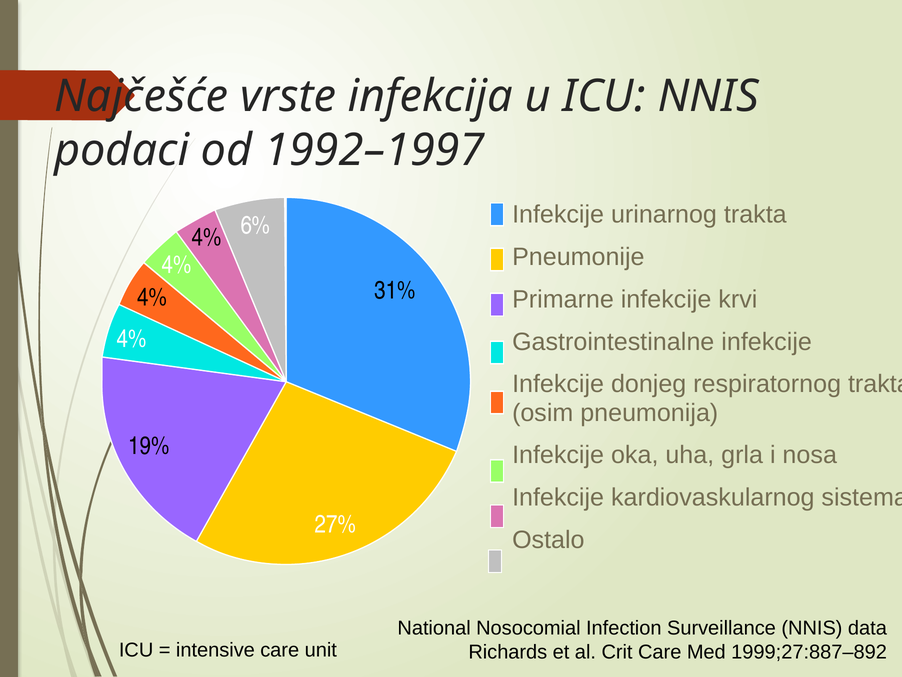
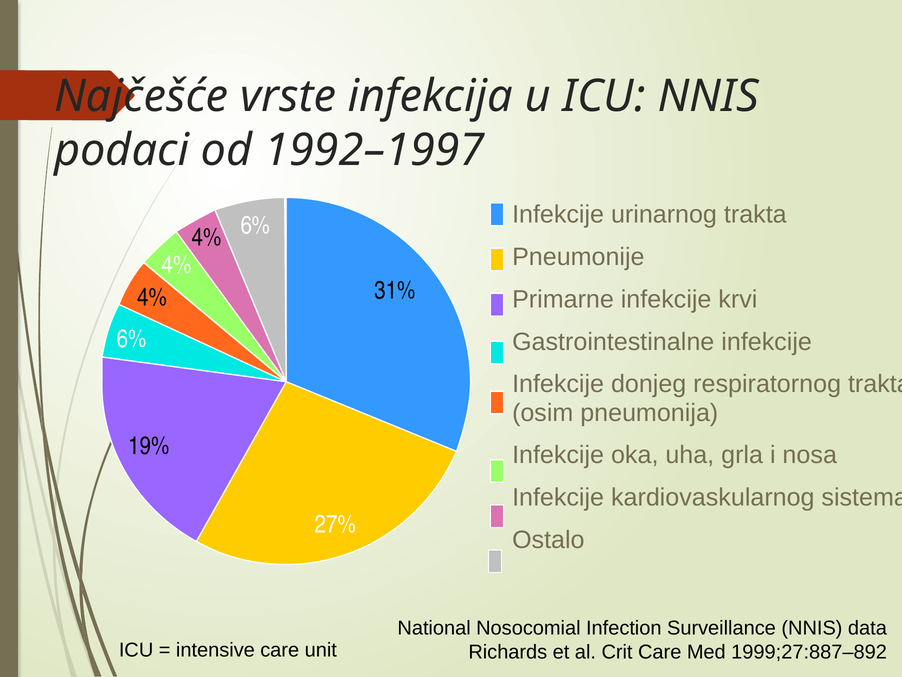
4% at (132, 339): 4% -> 6%
